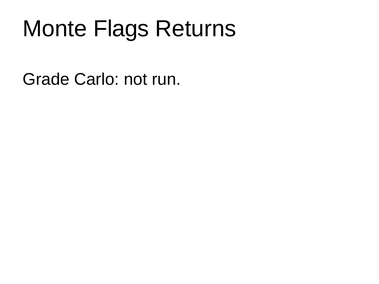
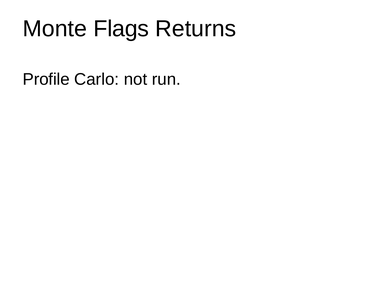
Grade: Grade -> Profile
